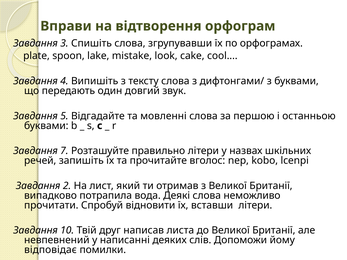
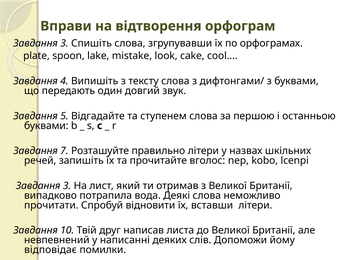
мовленні: мовленні -> ступенем
2 at (67, 186): 2 -> 3
